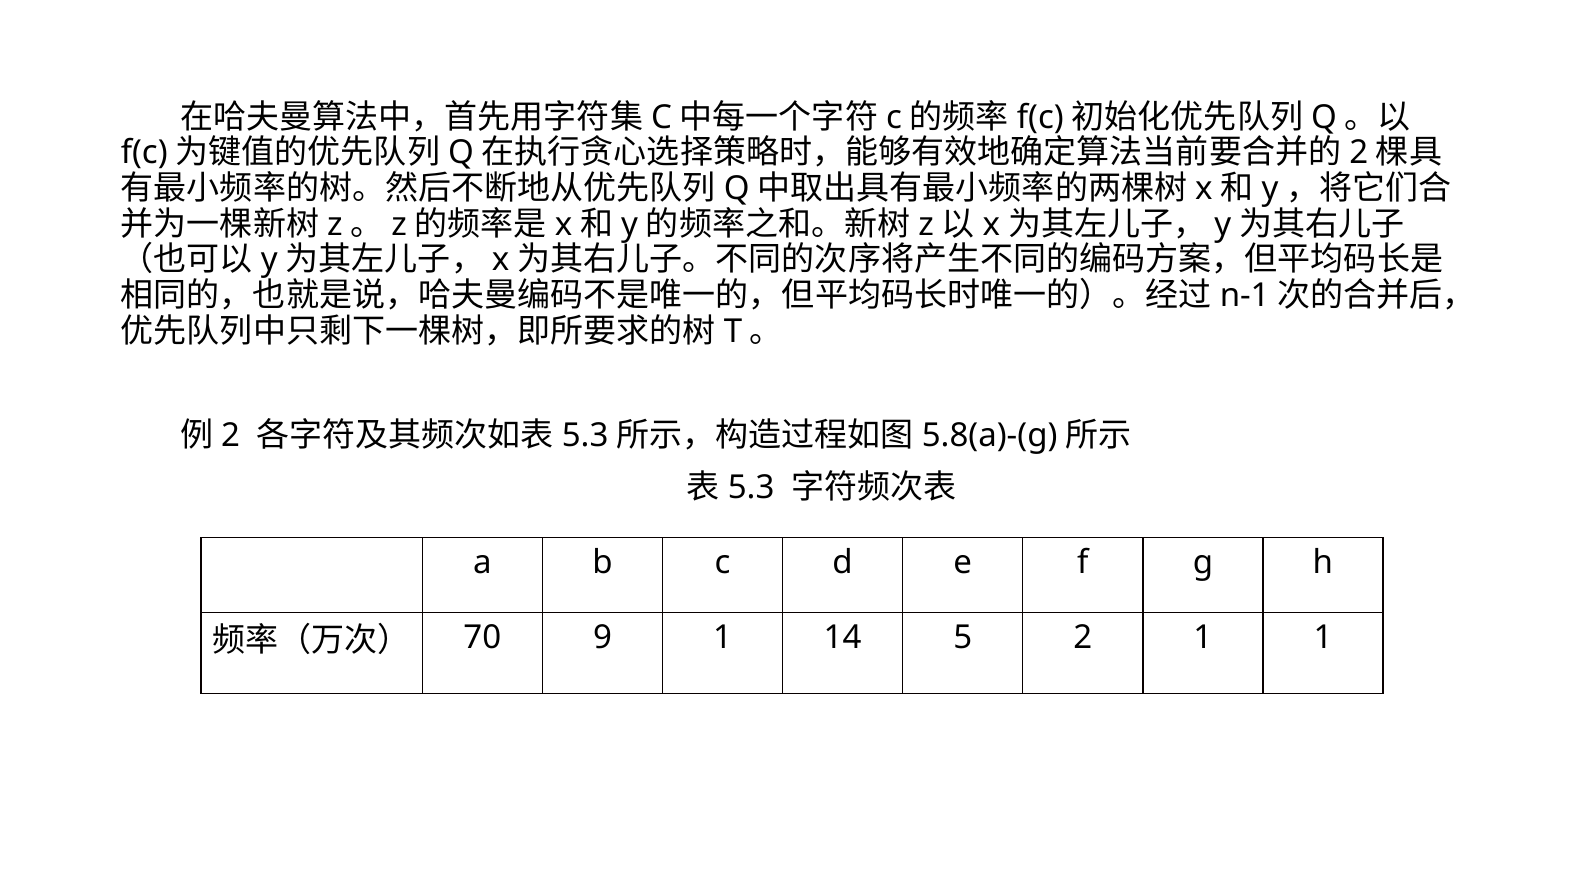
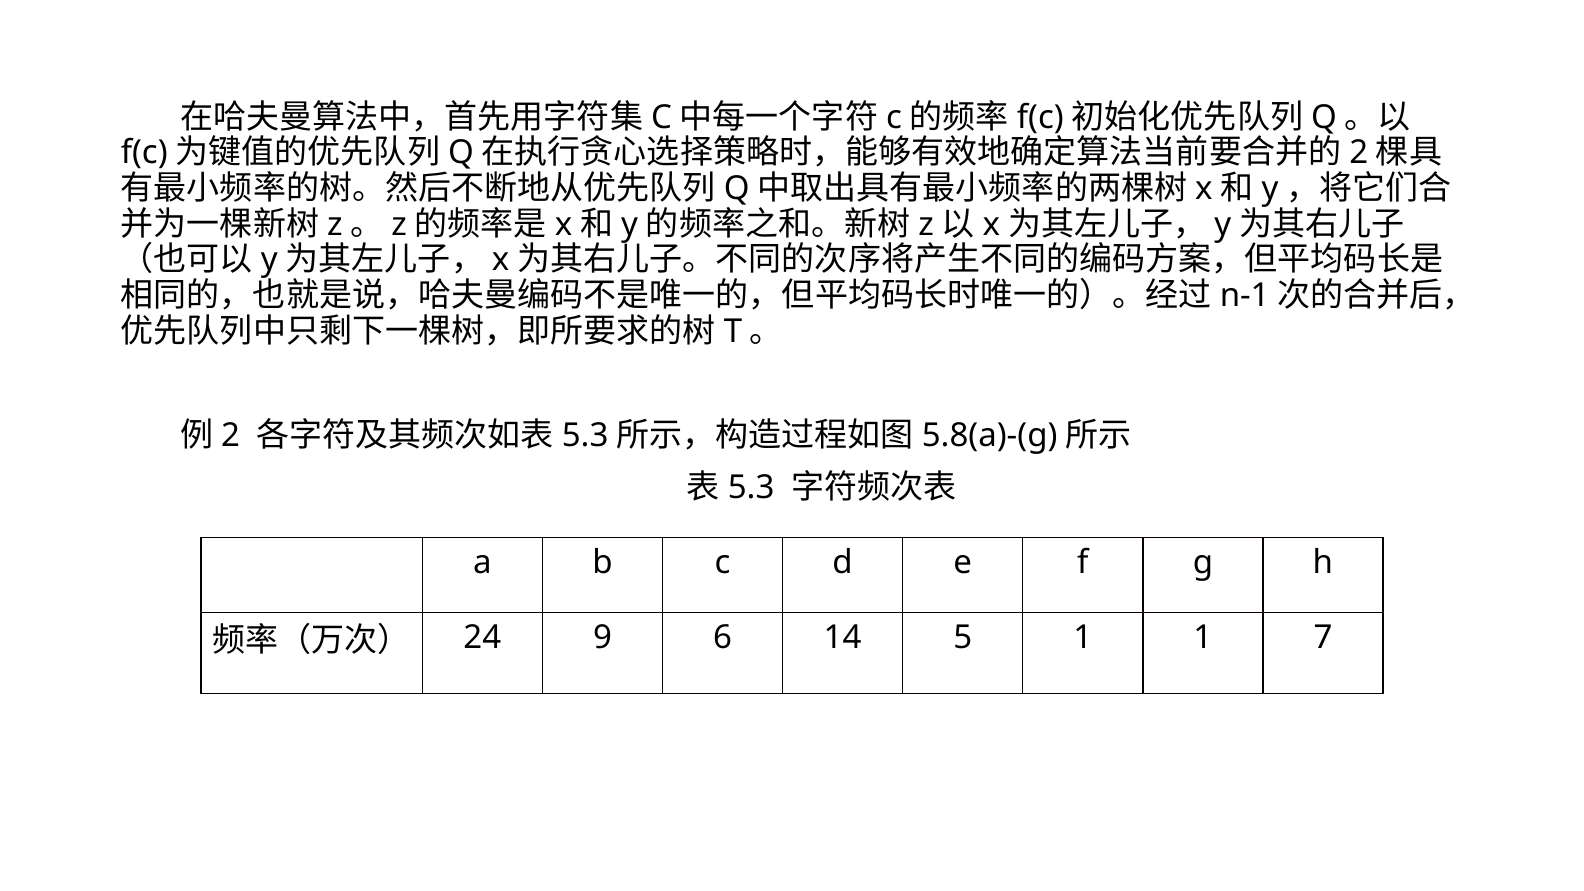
70: 70 -> 24
9 1: 1 -> 6
5 2: 2 -> 1
1 1: 1 -> 7
